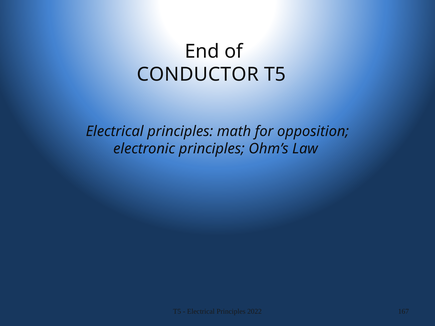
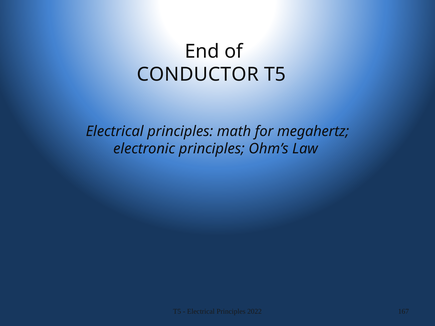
opposition: opposition -> megahertz
